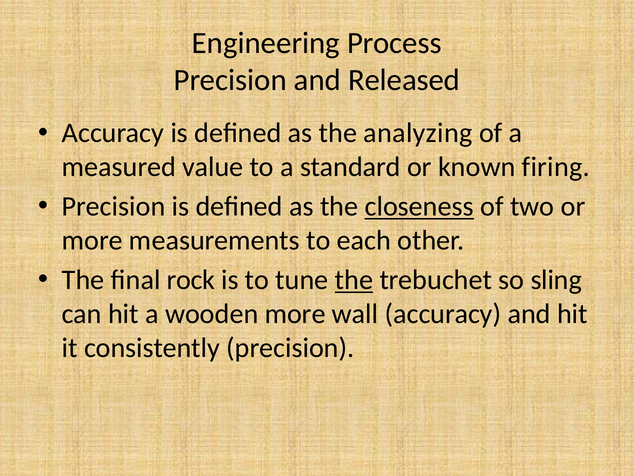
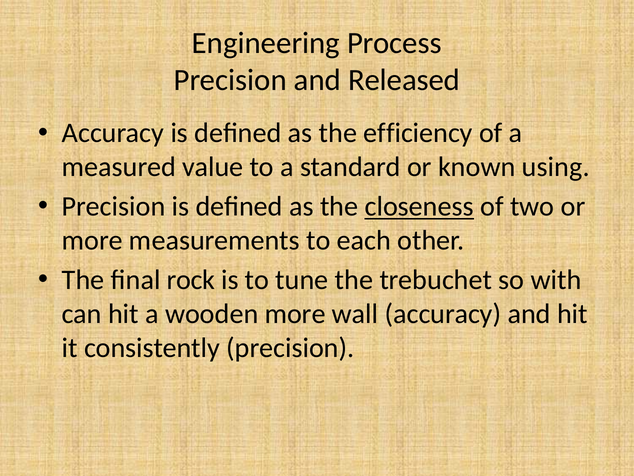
analyzing: analyzing -> efficiency
firing: firing -> using
the at (354, 280) underline: present -> none
sling: sling -> with
